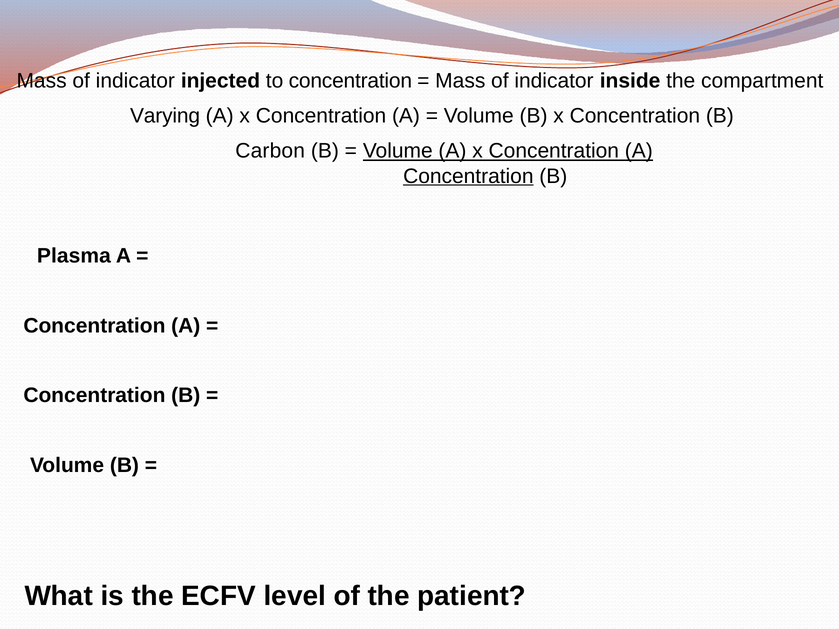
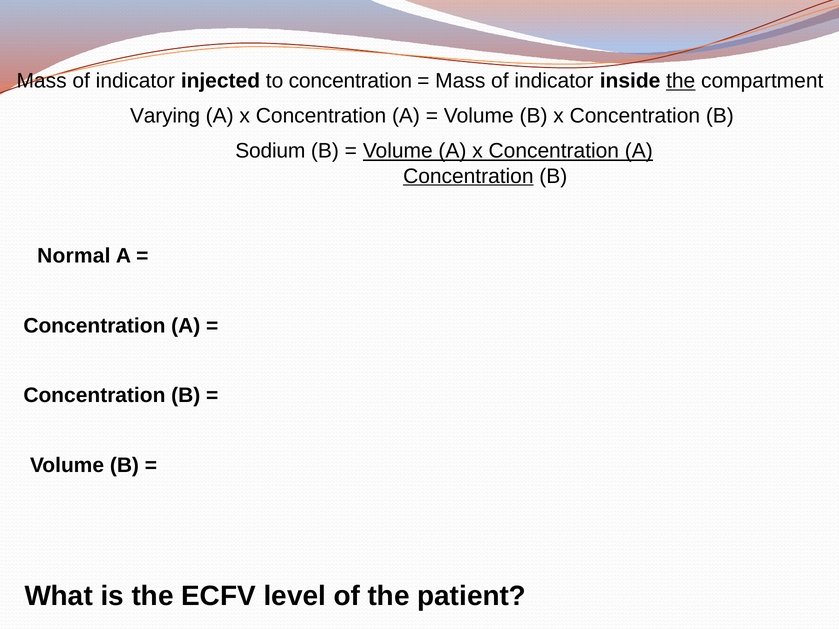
the at (681, 81) underline: none -> present
Carbon: Carbon -> Sodium
Plasma: Plasma -> Normal
